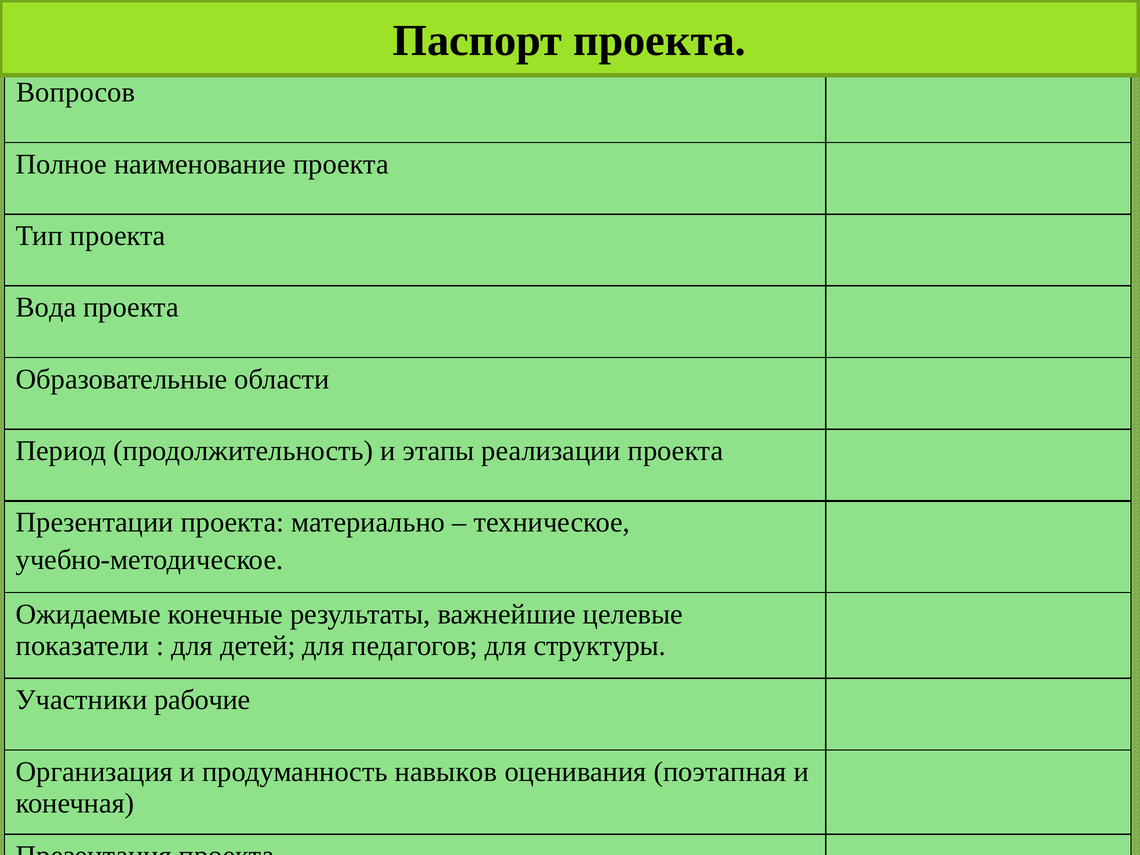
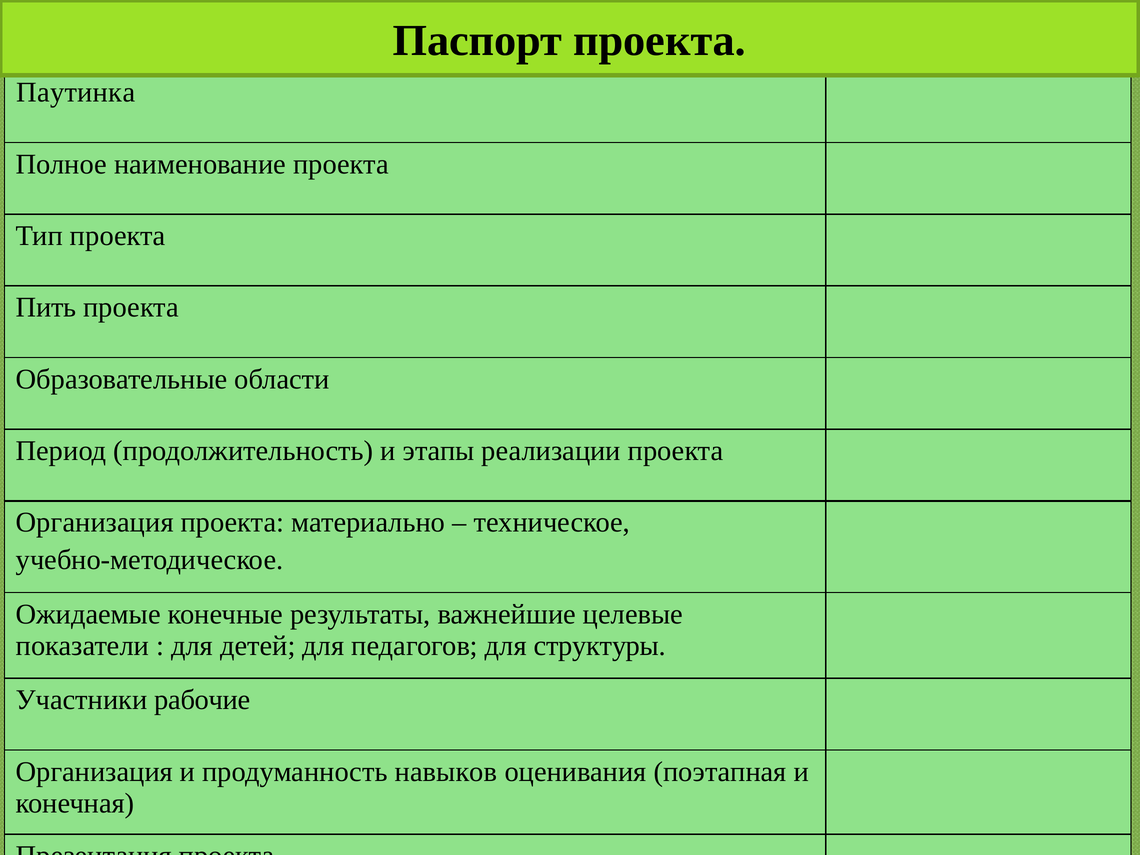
Вопросов: Вопросов -> Паутинка
Вода: Вода -> Пить
Презентации at (95, 523): Презентации -> Организация
